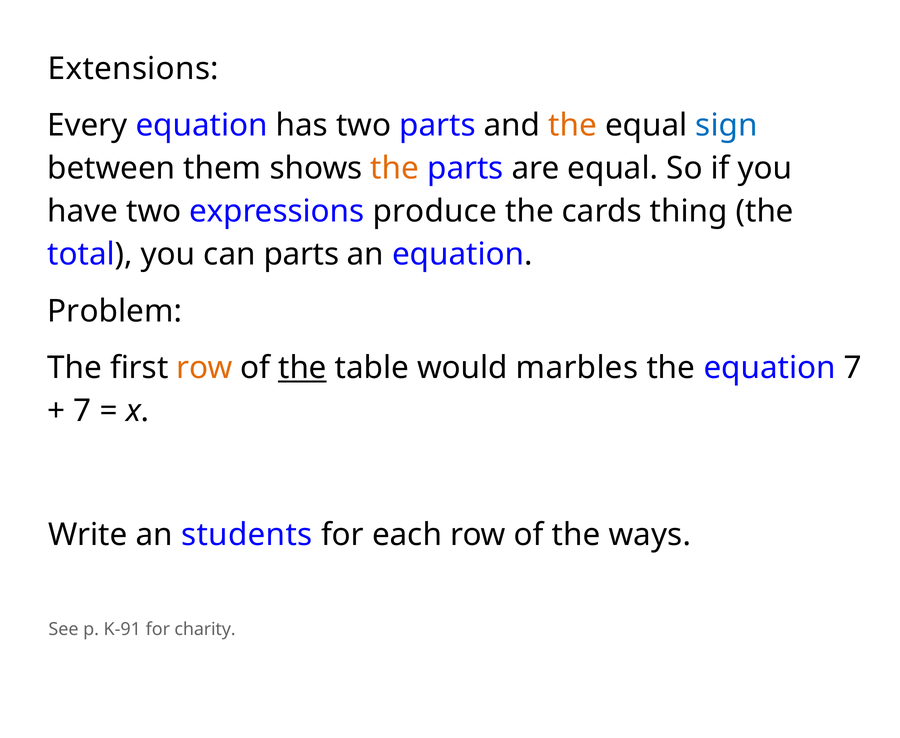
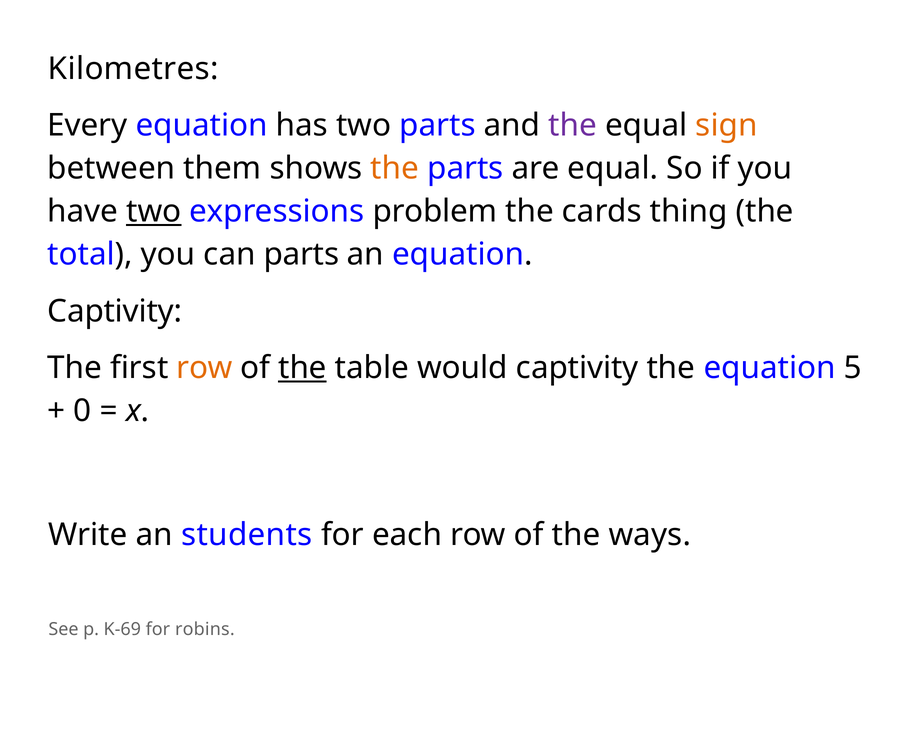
Extensions: Extensions -> Kilometres
the at (573, 125) colour: orange -> purple
sign colour: blue -> orange
two at (154, 211) underline: none -> present
produce: produce -> problem
Problem at (115, 311): Problem -> Captivity
would marbles: marbles -> captivity
equation 7: 7 -> 5
7 at (82, 411): 7 -> 0
K-91: K-91 -> K-69
charity: charity -> robins
